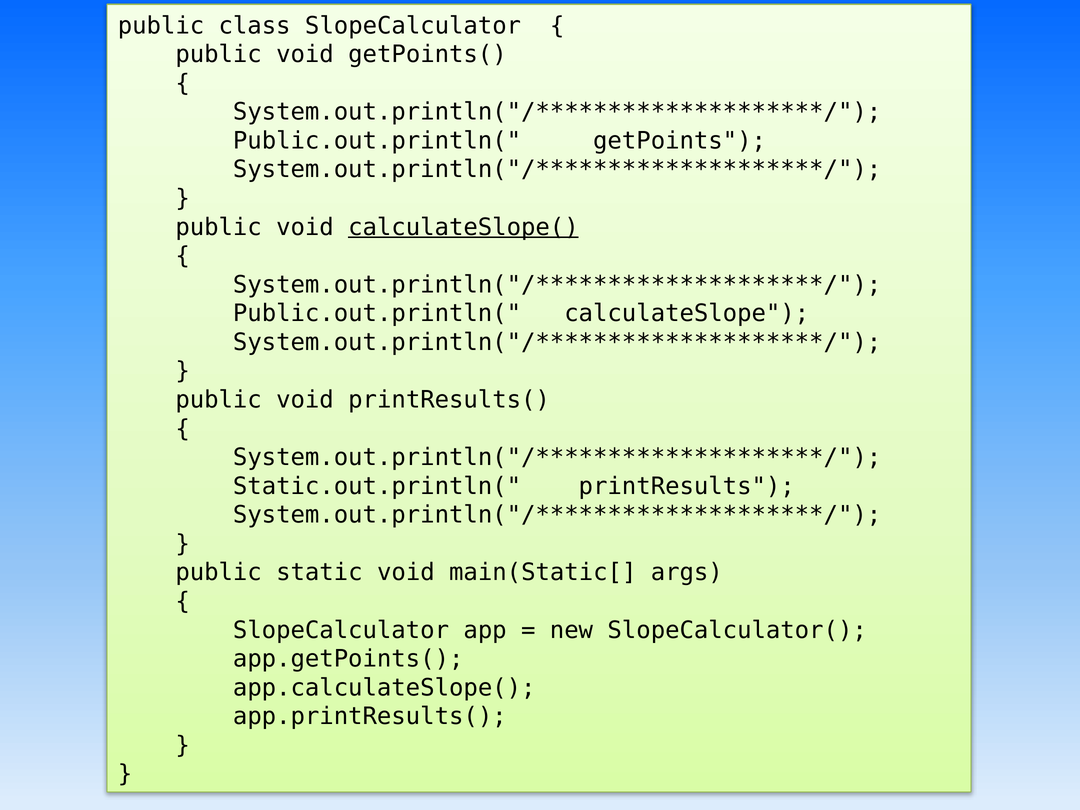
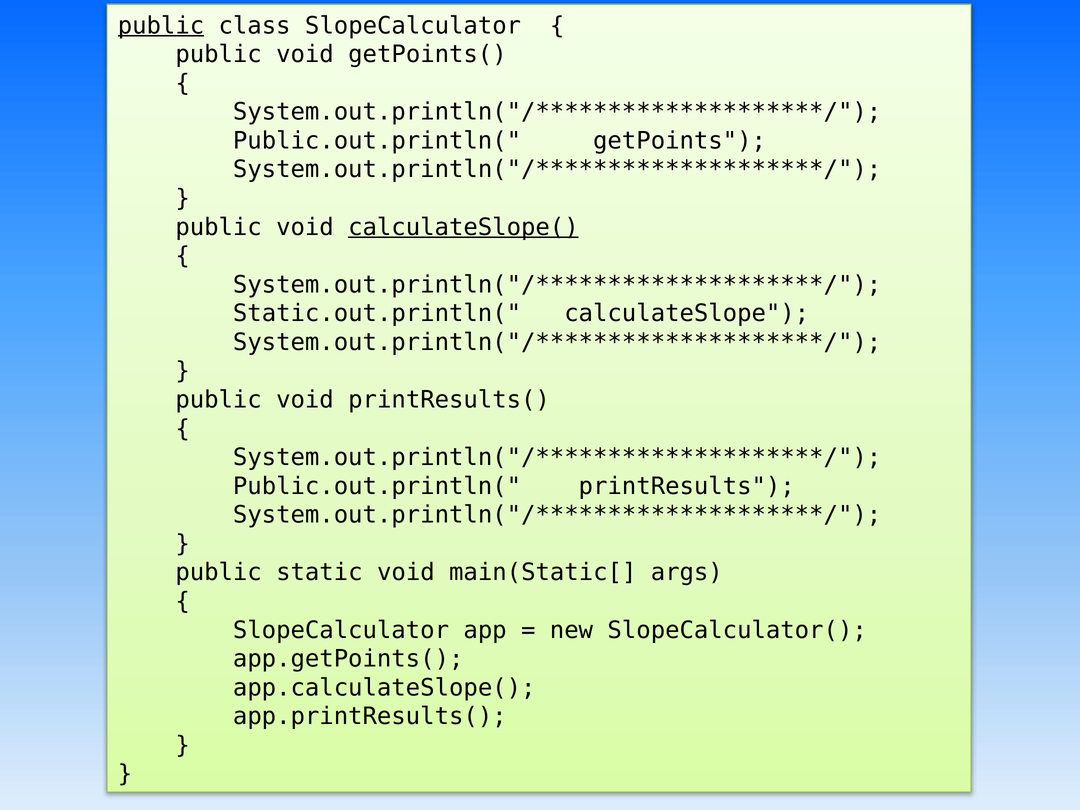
public at (161, 26) underline: none -> present
Public.out.println( at (377, 313): Public.out.println( -> Static.out.println(
Static.out.println( at (377, 486): Static.out.println( -> Public.out.println(
